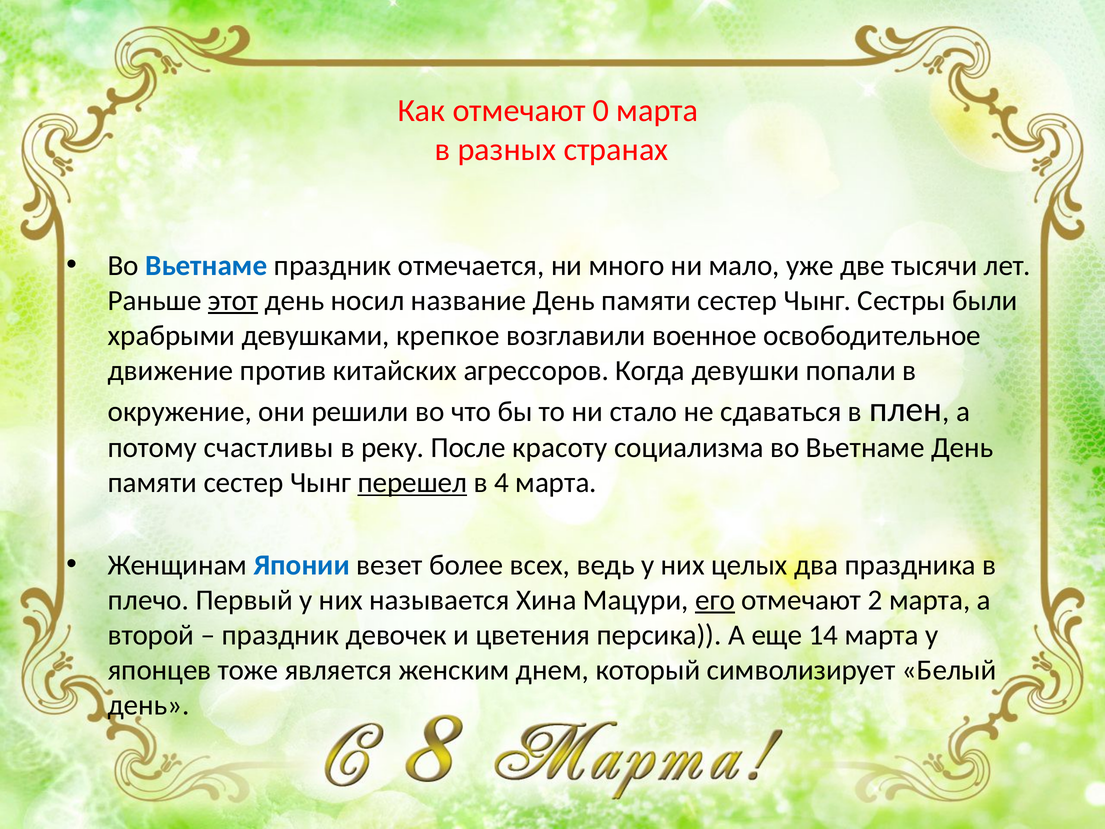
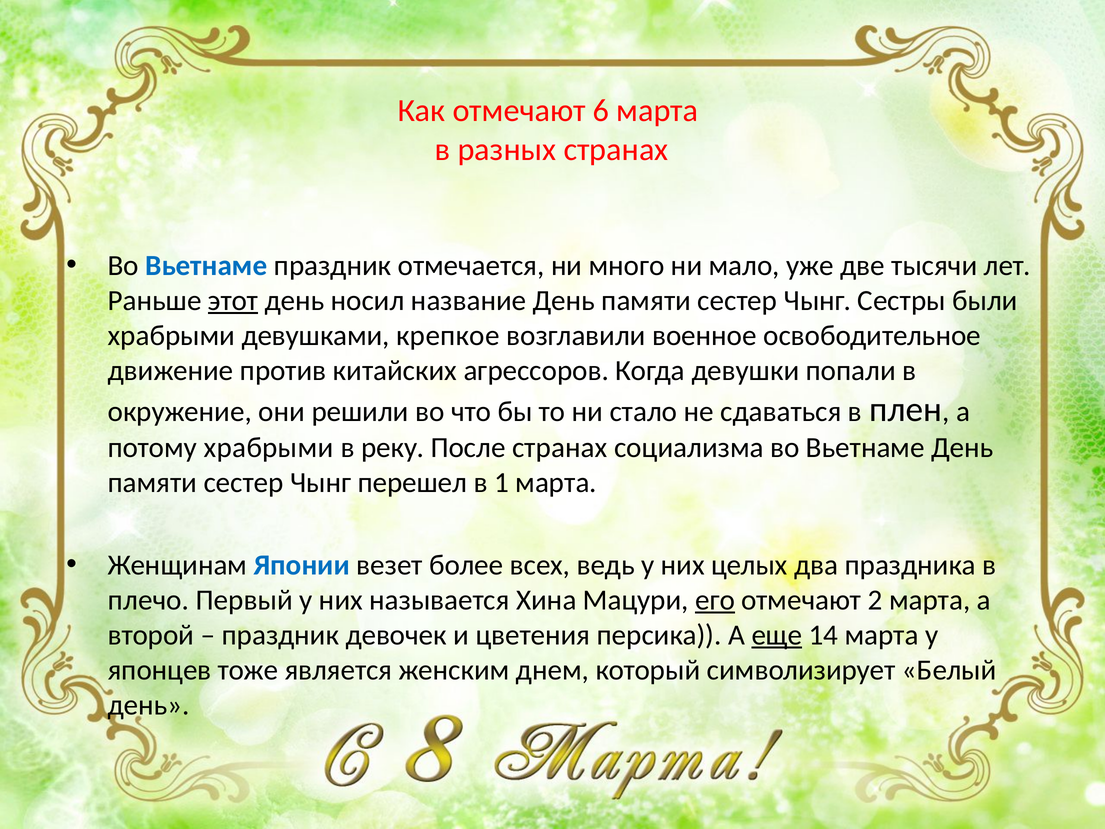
0: 0 -> 6
потому счастливы: счастливы -> храбрыми
После красоту: красоту -> странах
перешел underline: present -> none
4: 4 -> 1
еще underline: none -> present
